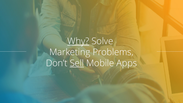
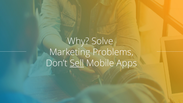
Why underline: present -> none
